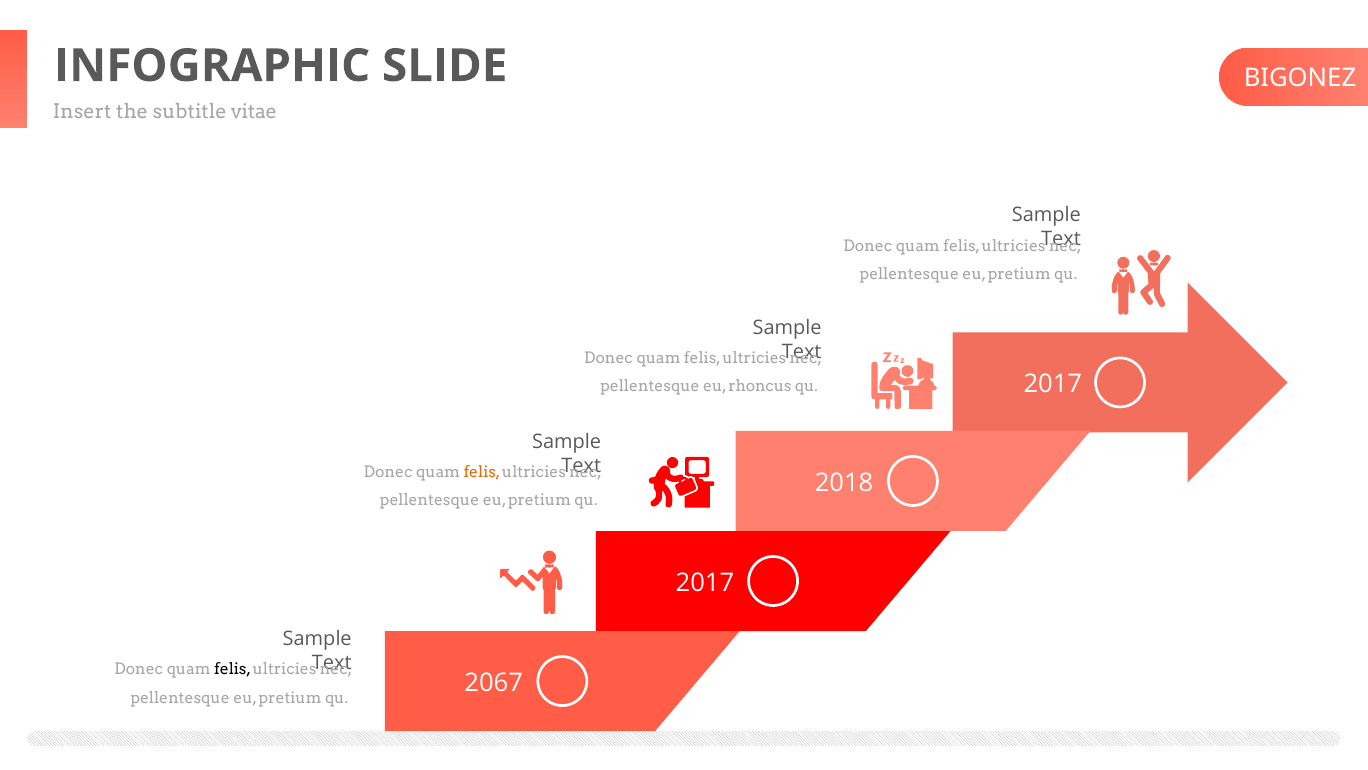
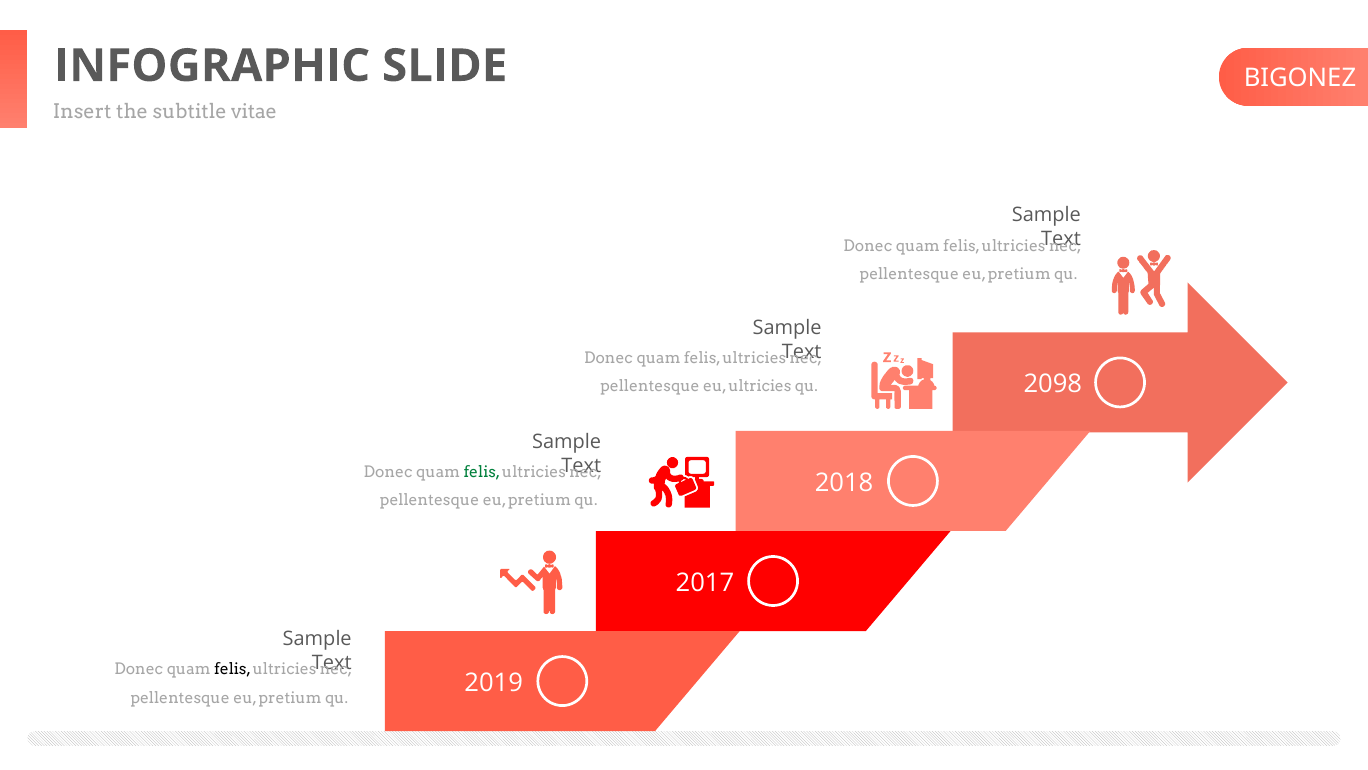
2017 at (1053, 384): 2017 -> 2098
eu rhoncus: rhoncus -> ultricies
felis at (482, 472) colour: orange -> green
2067: 2067 -> 2019
